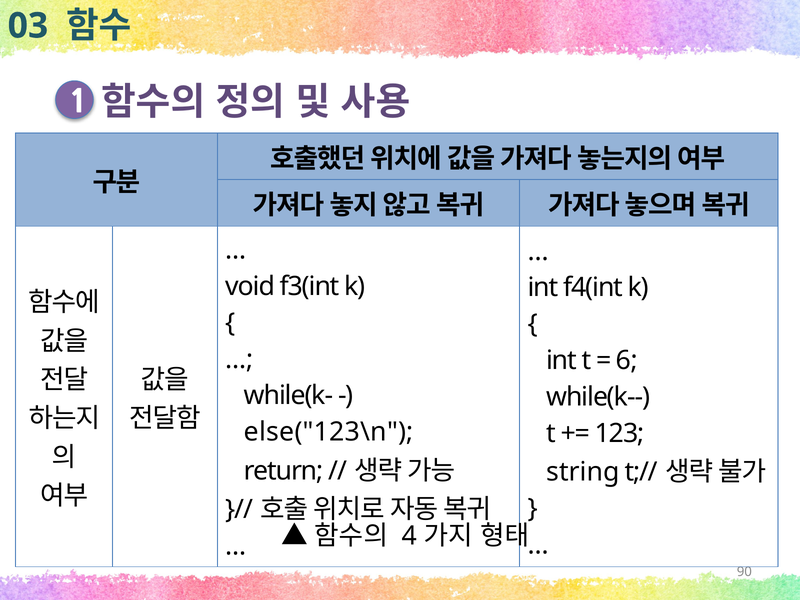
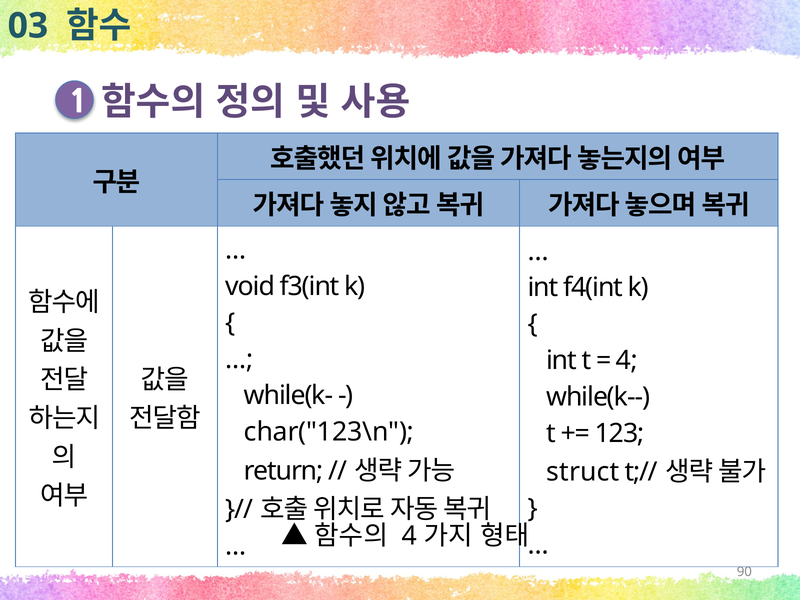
6 at (627, 360): 6 -> 4
else("123\n: else("123\n -> char("123\n
string: string -> struct
